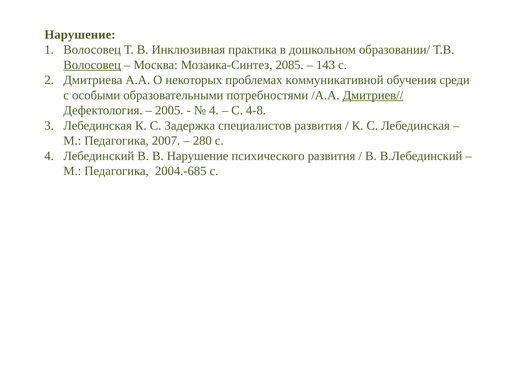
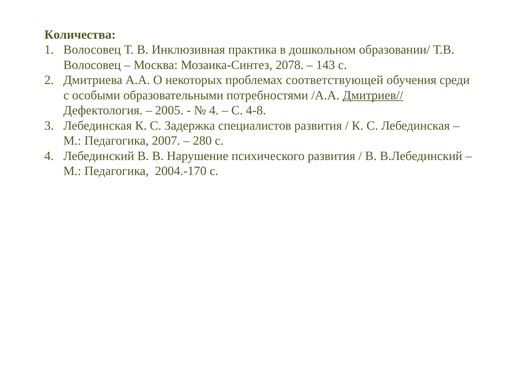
Нарушение at (80, 35): Нарушение -> Количества
Волосовец at (92, 65) underline: present -> none
2085: 2085 -> 2078
коммуникативной: коммуникативной -> соответствующей
2004.-685: 2004.-685 -> 2004.-170
